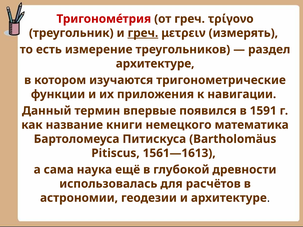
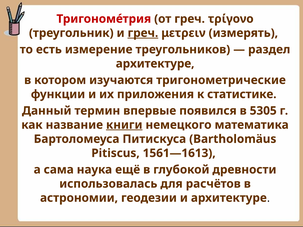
навигации: навигации -> статистике
1591: 1591 -> 5305
книги underline: none -> present
